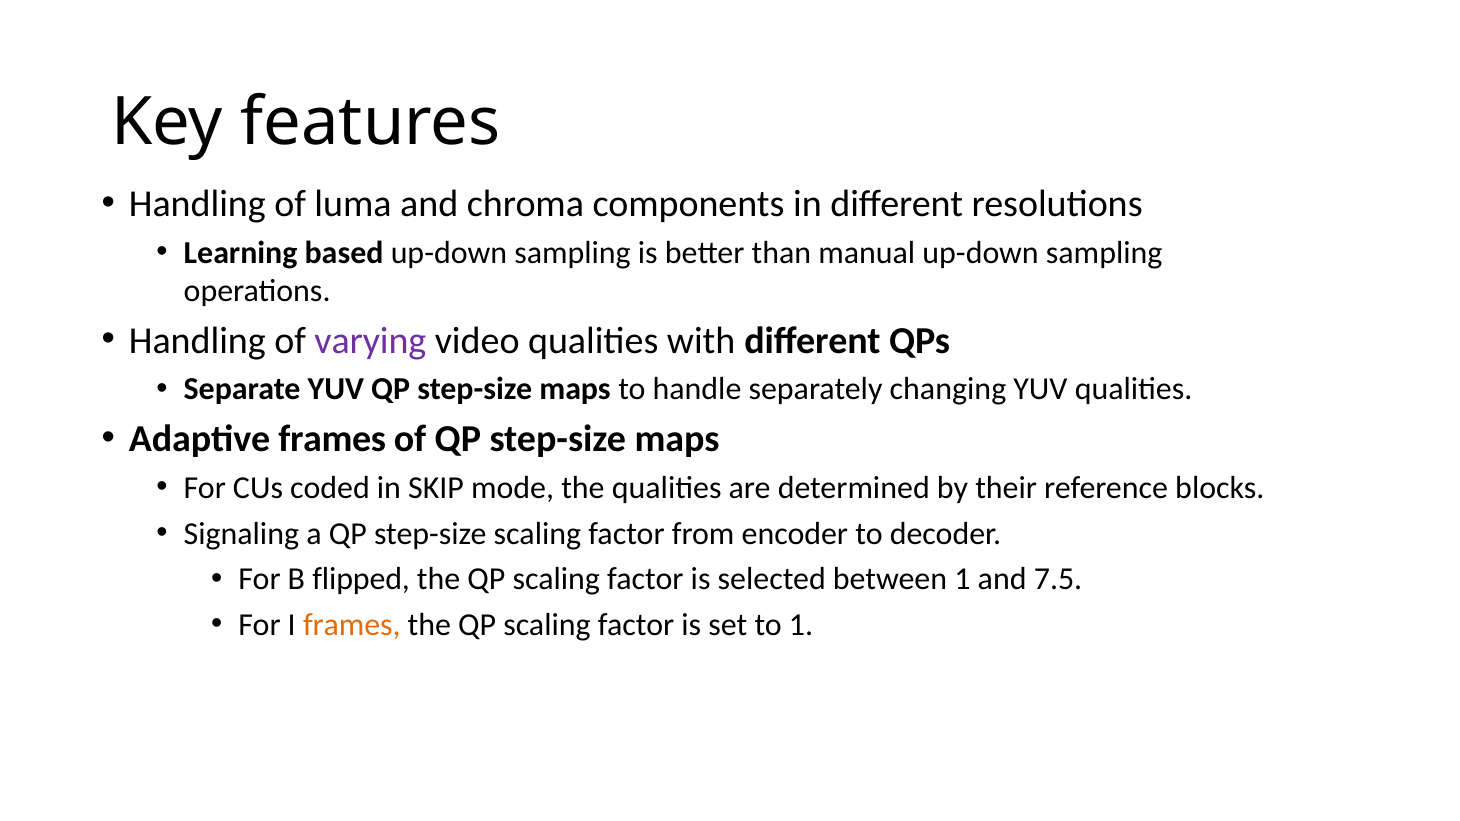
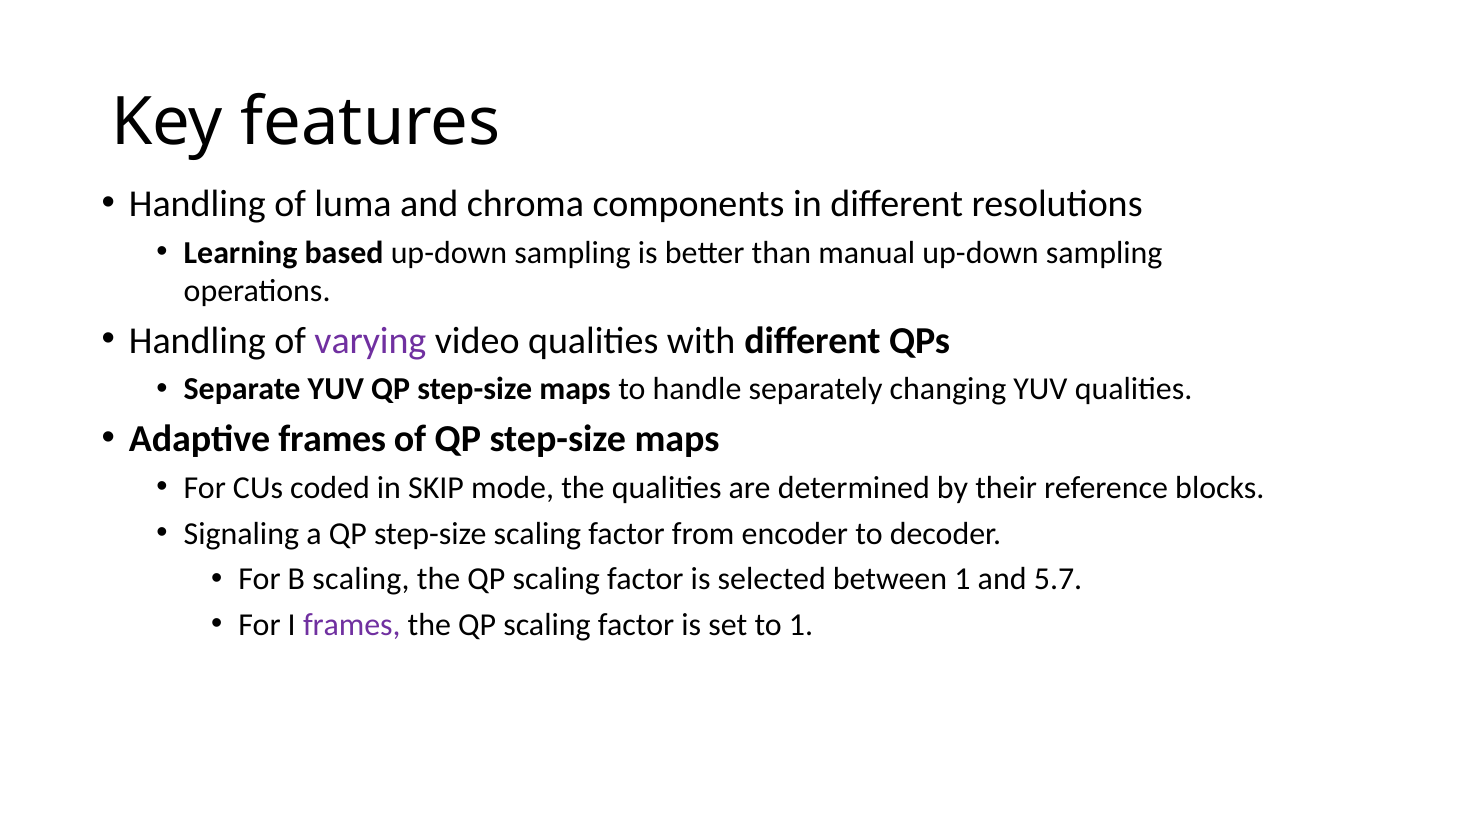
B flipped: flipped -> scaling
7.5: 7.5 -> 5.7
frames at (352, 625) colour: orange -> purple
